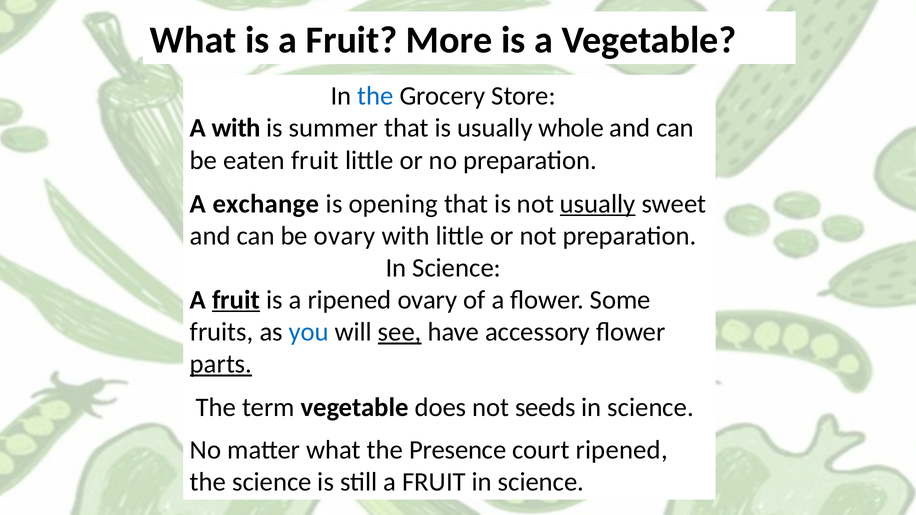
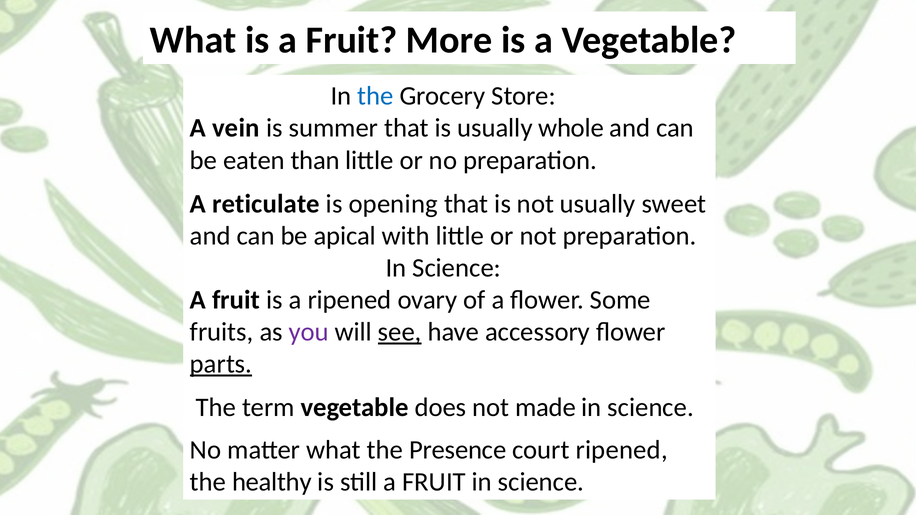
A with: with -> vein
eaten fruit: fruit -> than
exchange: exchange -> reticulate
usually at (598, 204) underline: present -> none
be ovary: ovary -> apical
fruit at (236, 300) underline: present -> none
you colour: blue -> purple
seeds: seeds -> made
the science: science -> healthy
